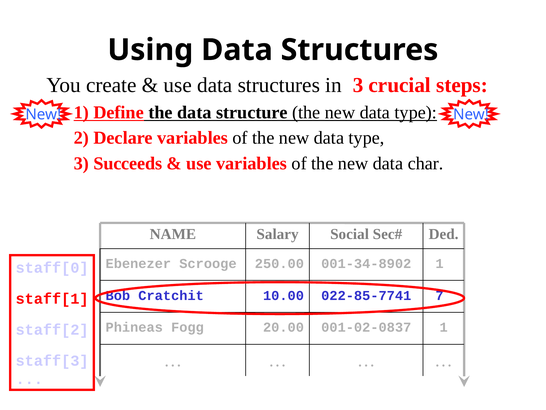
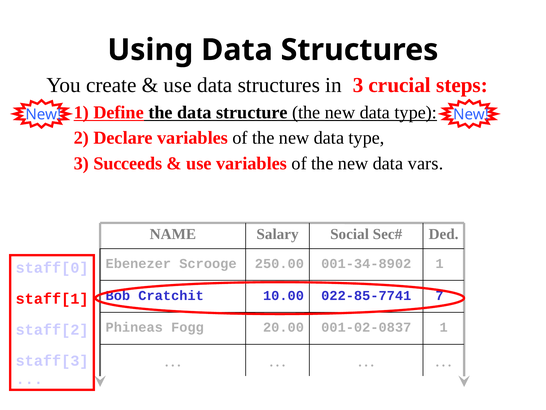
char: char -> vars
